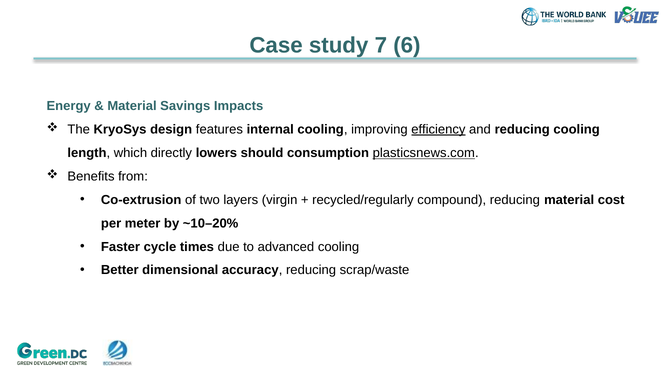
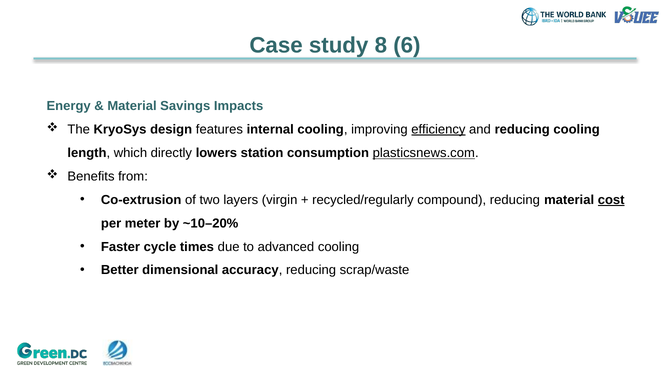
7: 7 -> 8
should: should -> station
cost underline: none -> present
